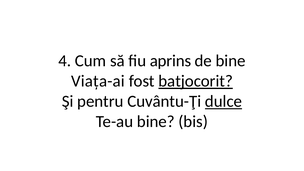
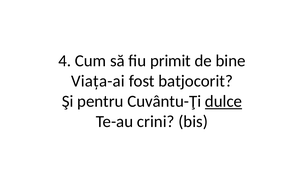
aprins: aprins -> primit
batjocorit underline: present -> none
Te-au bine: bine -> crini
